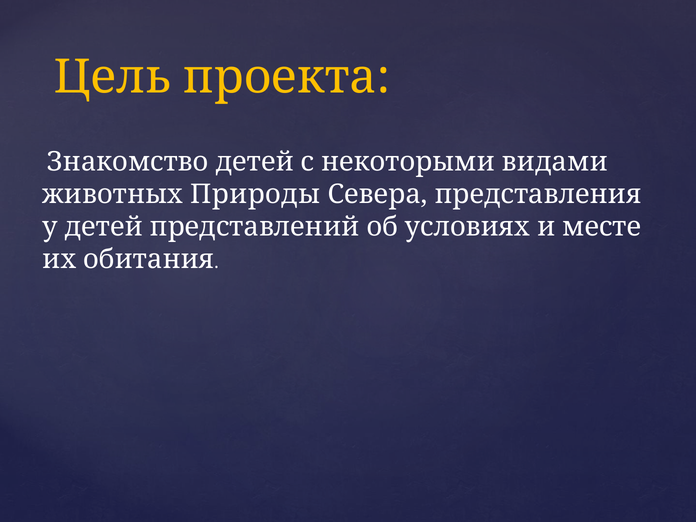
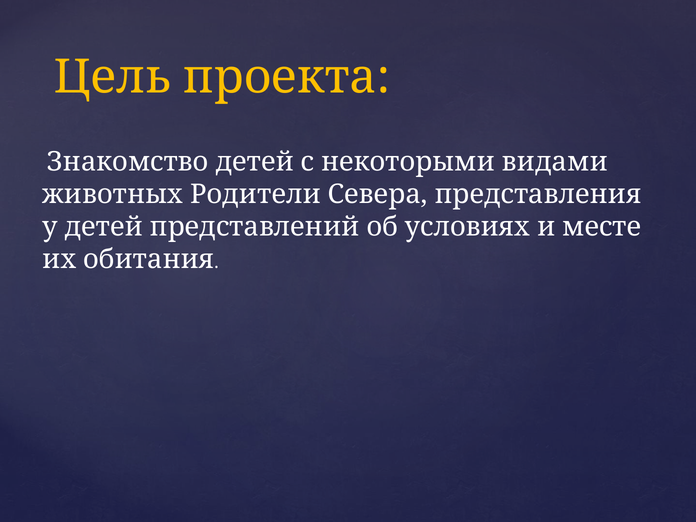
Природы: Природы -> Родители
